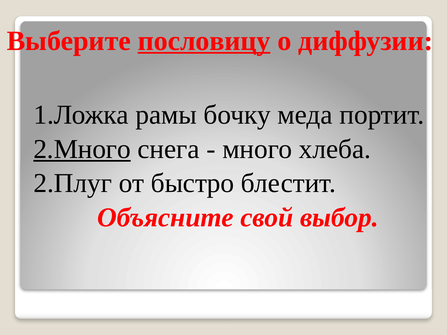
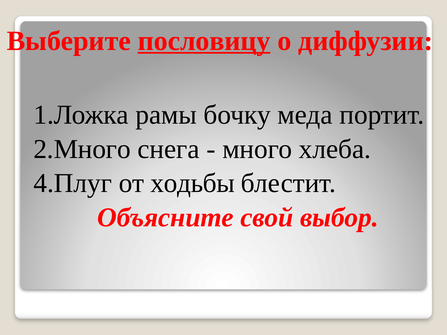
2.Много underline: present -> none
2.Плуг: 2.Плуг -> 4.Плуг
быстро: быстро -> ходьбы
